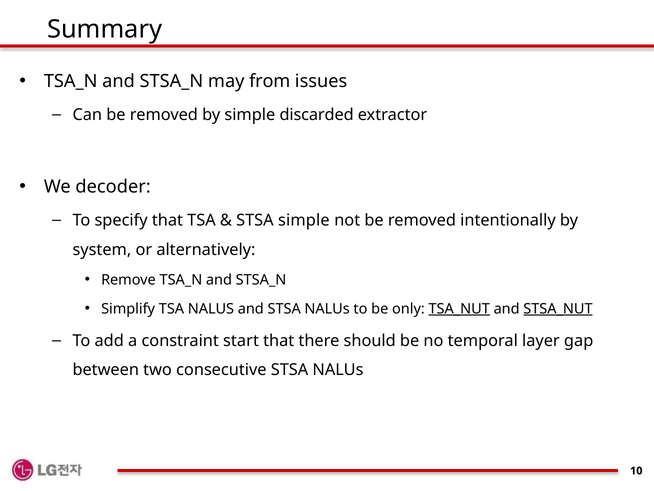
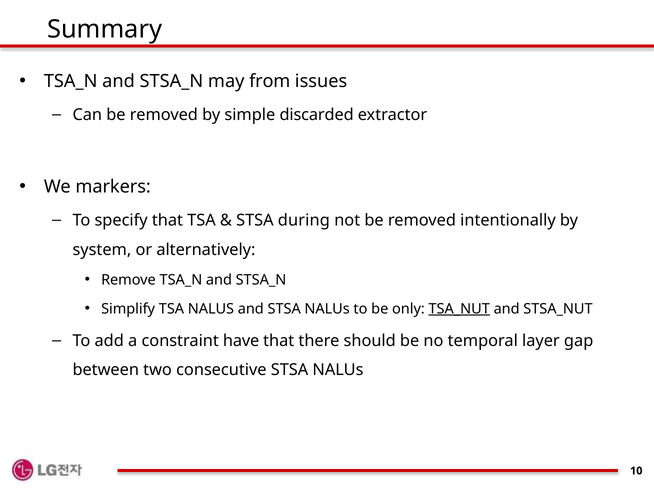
decoder: decoder -> markers
STSA simple: simple -> during
STSA_NUT underline: present -> none
start: start -> have
